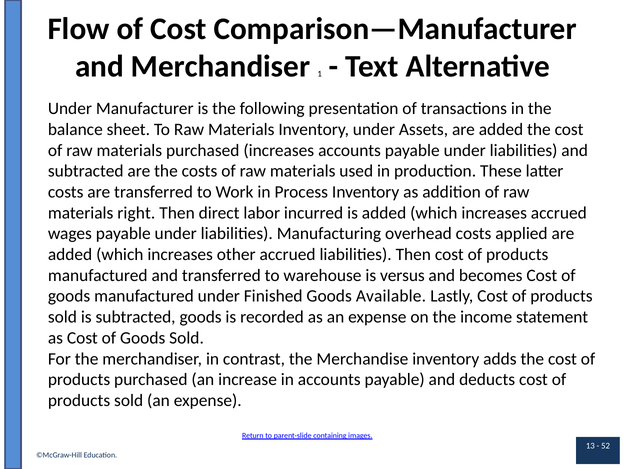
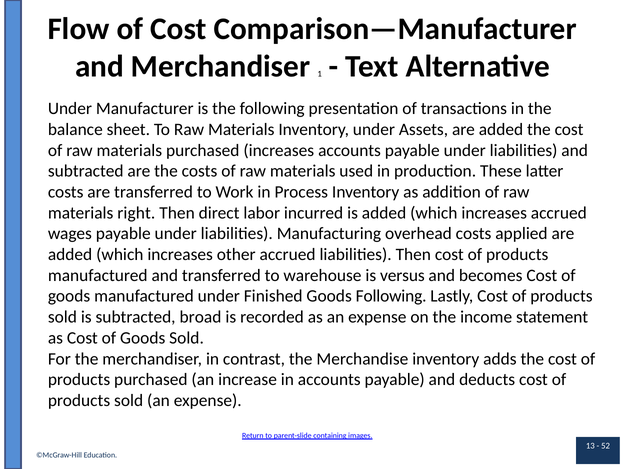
Goods Available: Available -> Following
subtracted goods: goods -> broad
